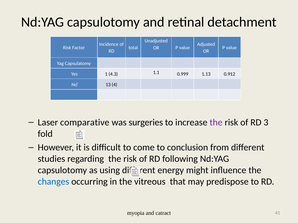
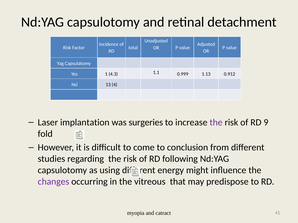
comparative: comparative -> implantation
3: 3 -> 9
changes colour: blue -> purple
